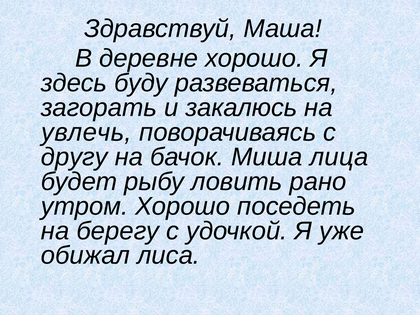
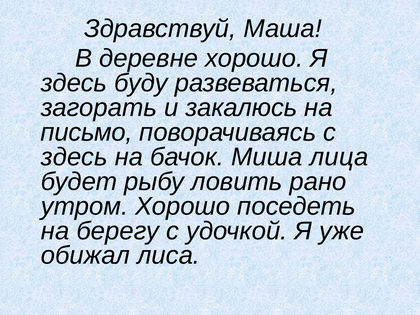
увлечь: увлечь -> письмо
другу at (74, 157): другу -> здесь
